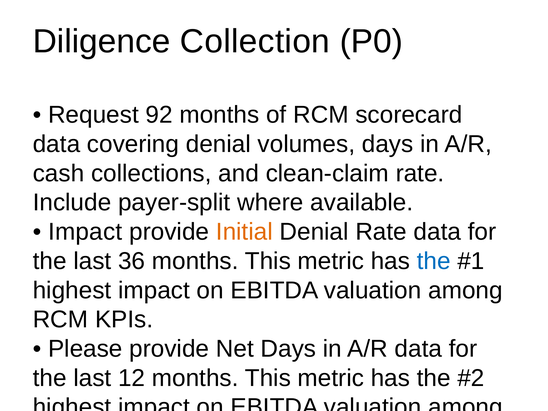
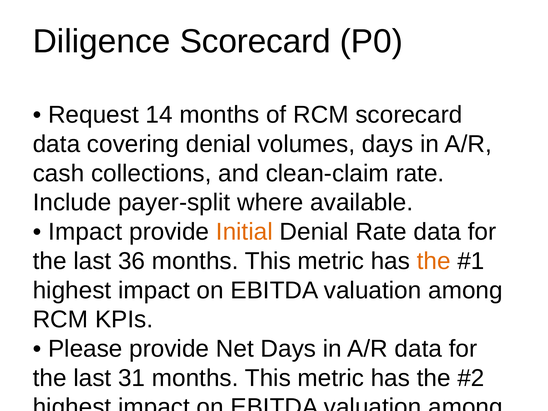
Diligence Collection: Collection -> Scorecard
92: 92 -> 14
the at (434, 261) colour: blue -> orange
12: 12 -> 31
